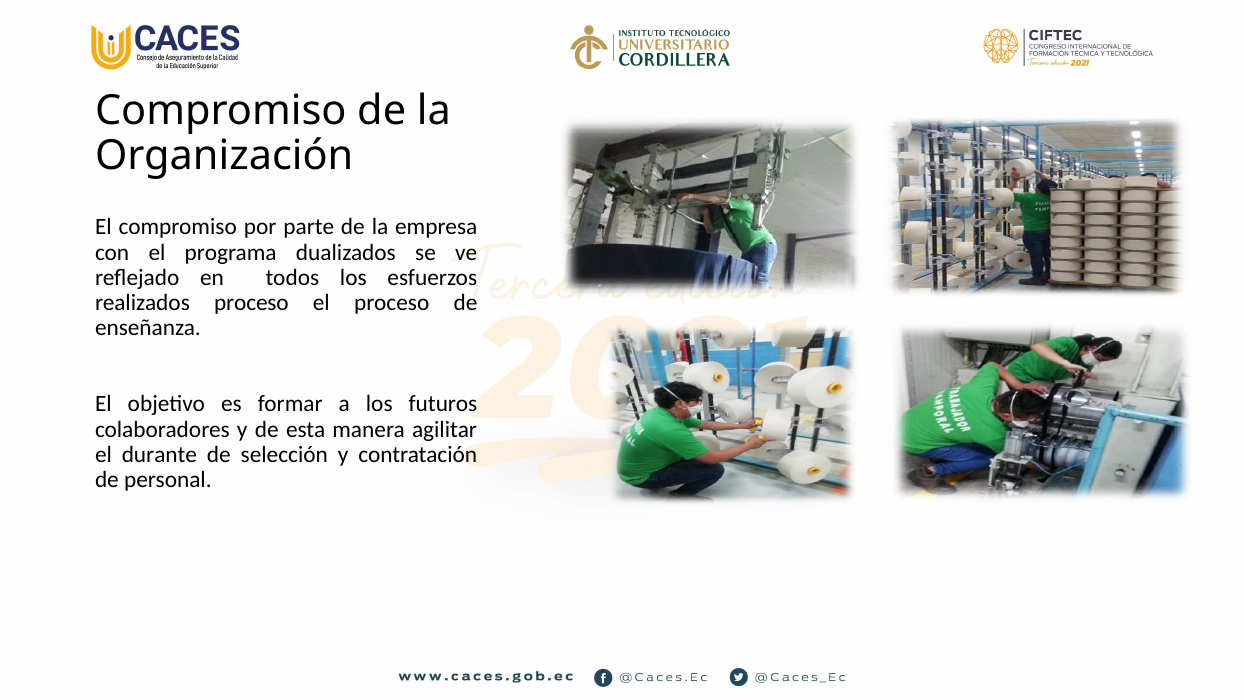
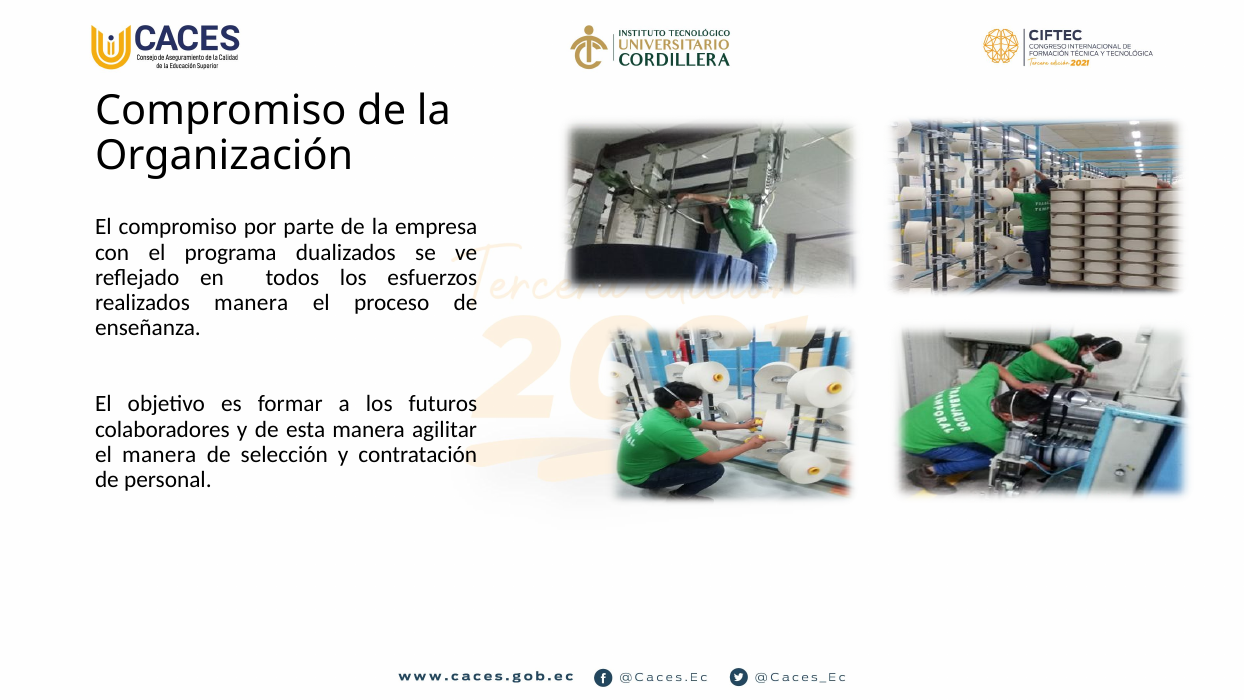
realizados proceso: proceso -> manera
el durante: durante -> manera
